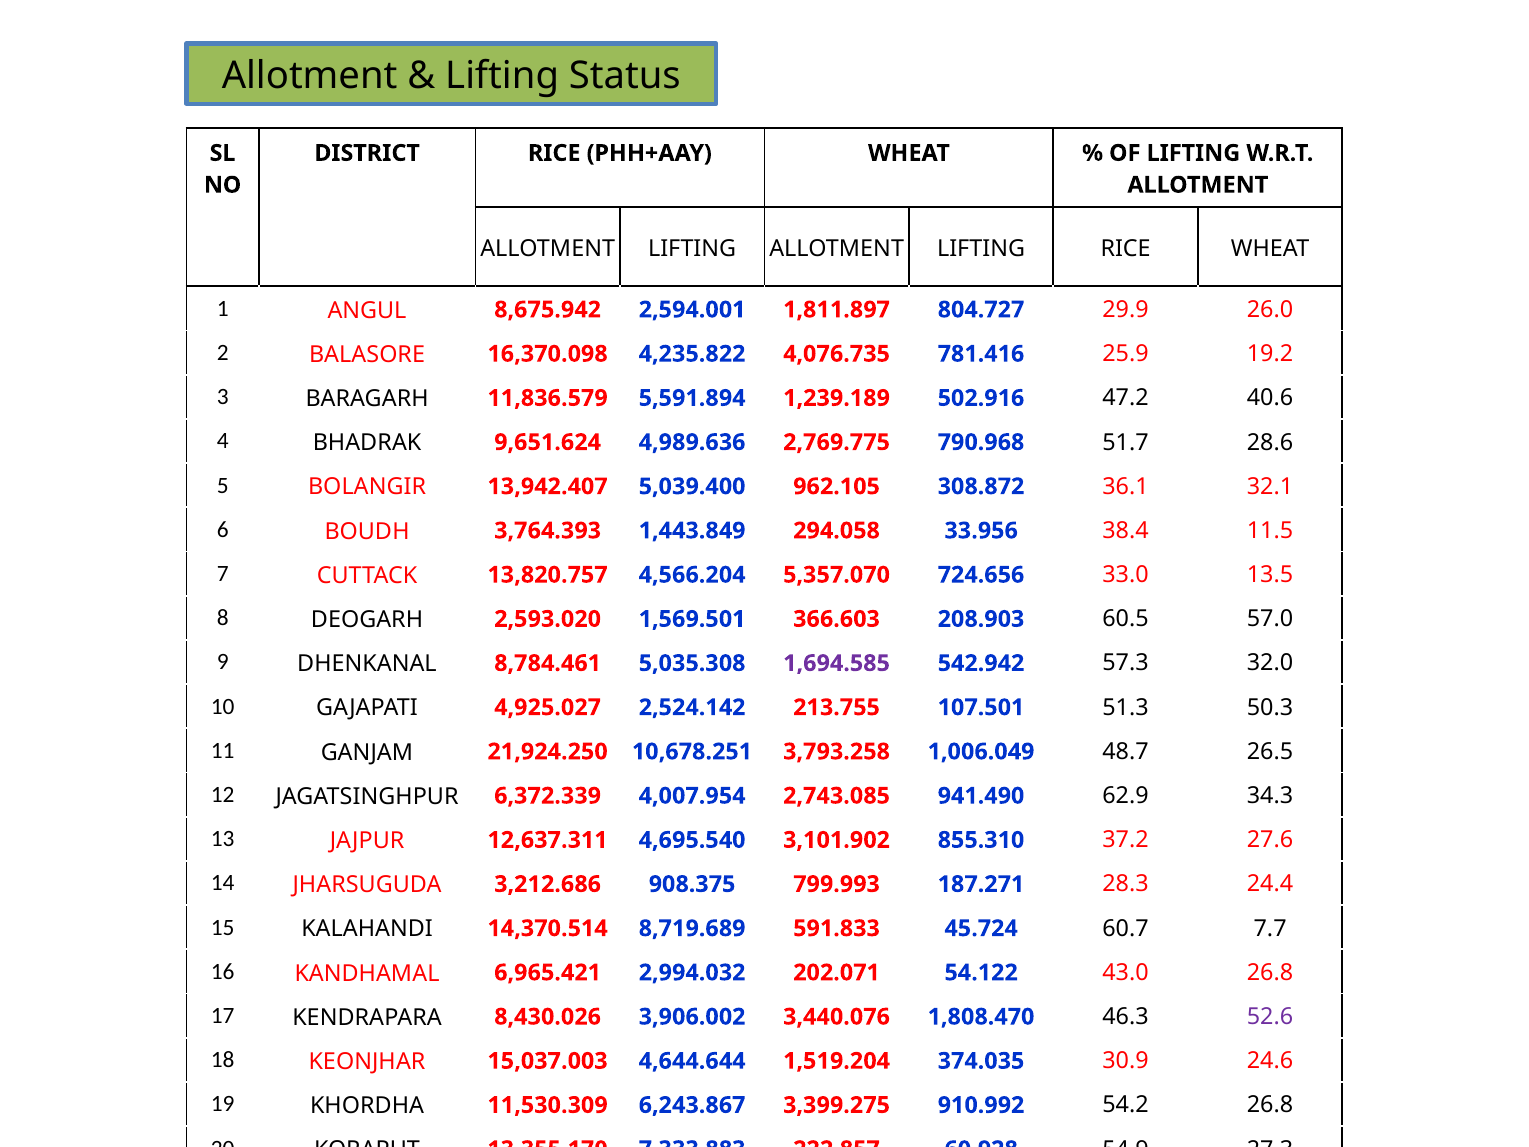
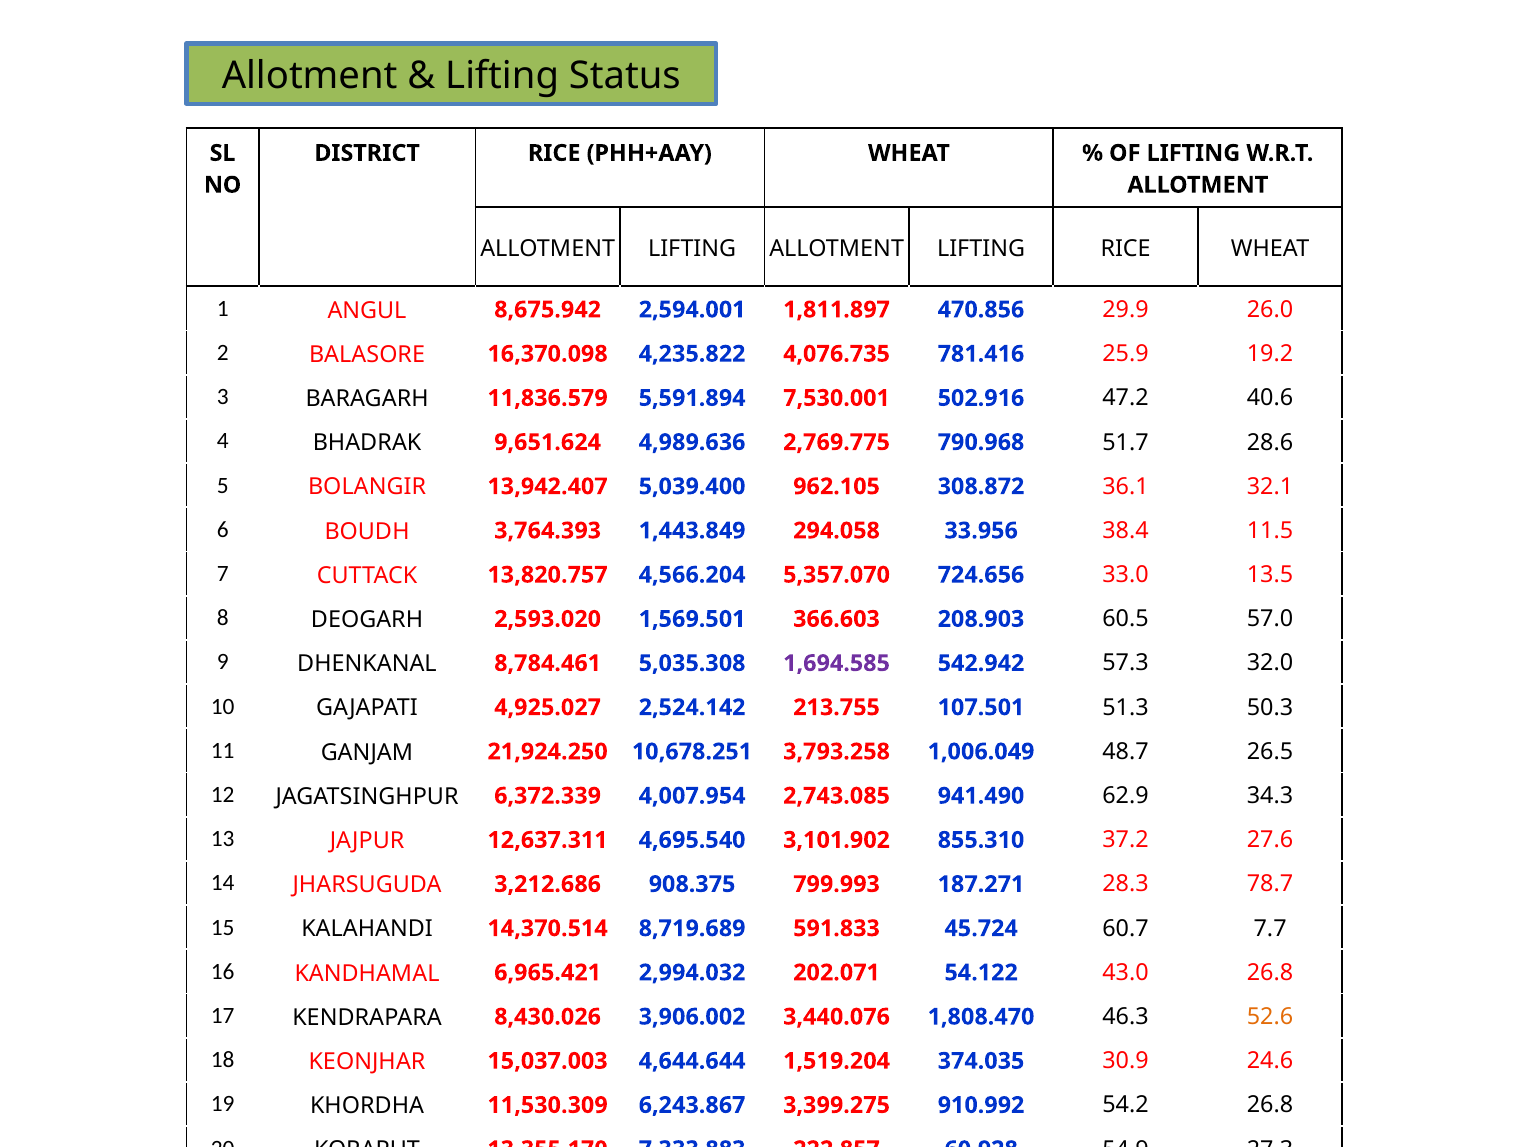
804.727: 804.727 -> 470.856
1,239.189: 1,239.189 -> 7,530.001
24.4: 24.4 -> 78.7
52.6 colour: purple -> orange
